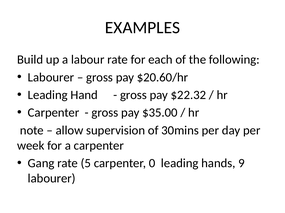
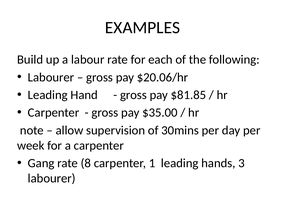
$20.60/hr: $20.60/hr -> $20.06/hr
$22.32: $22.32 -> $81.85
5: 5 -> 8
0: 0 -> 1
9: 9 -> 3
